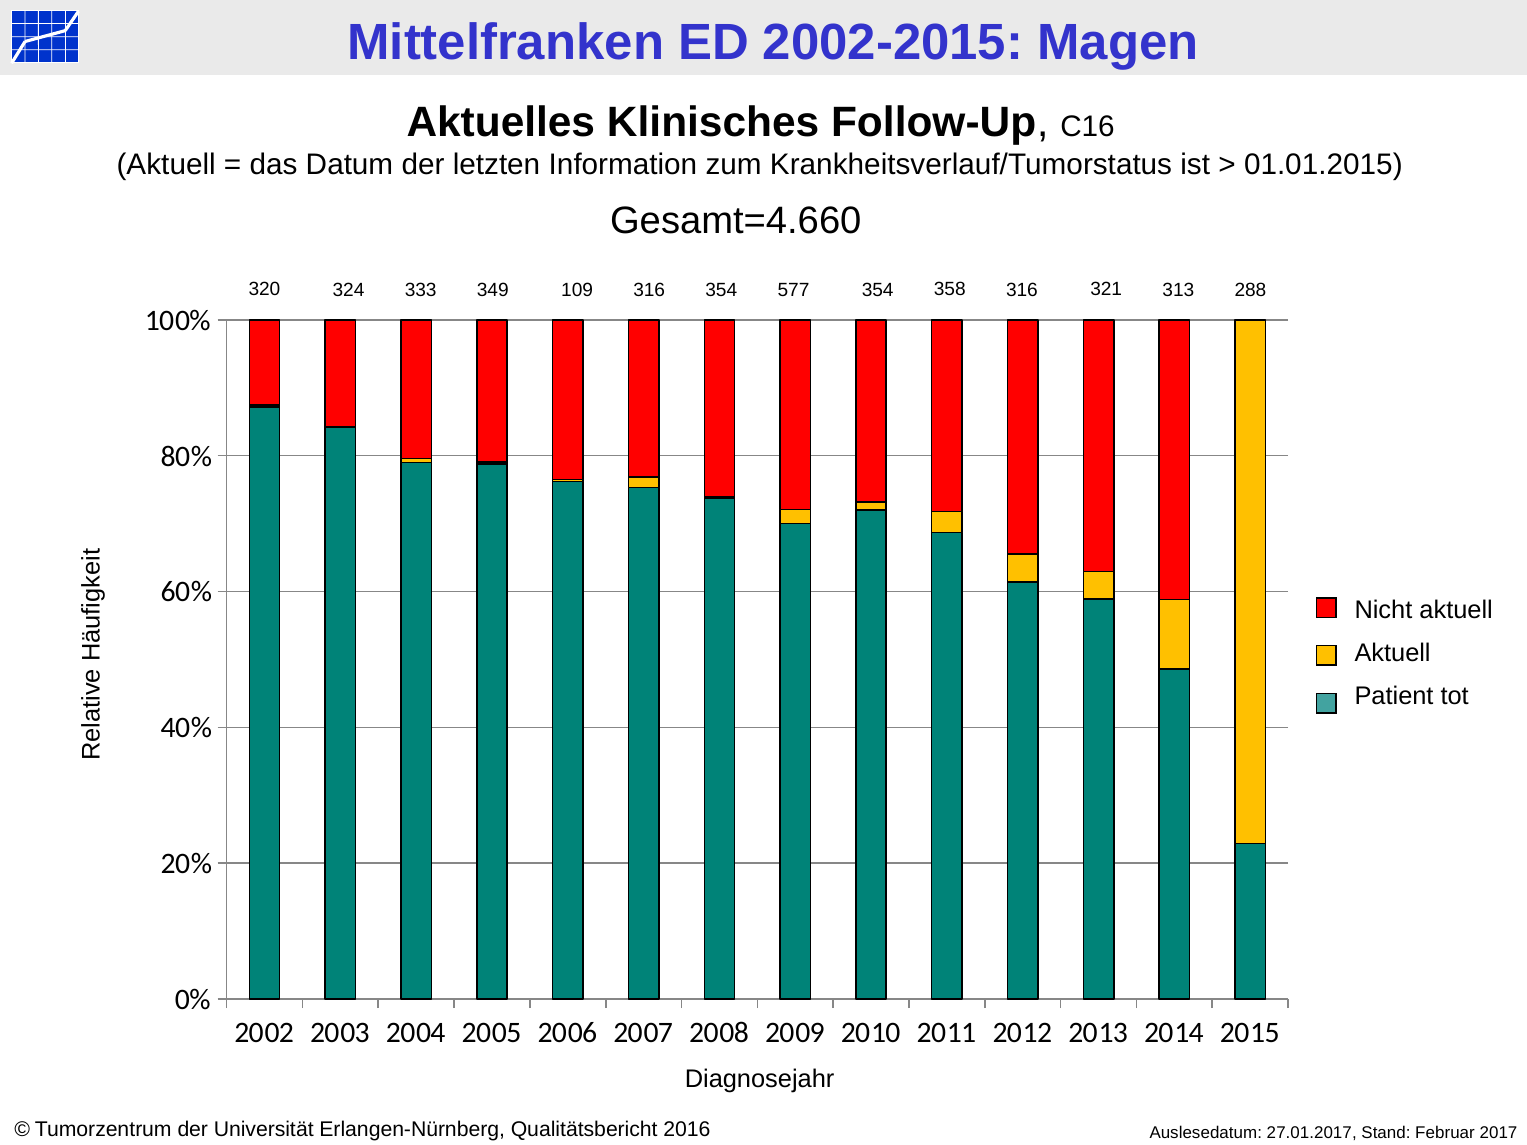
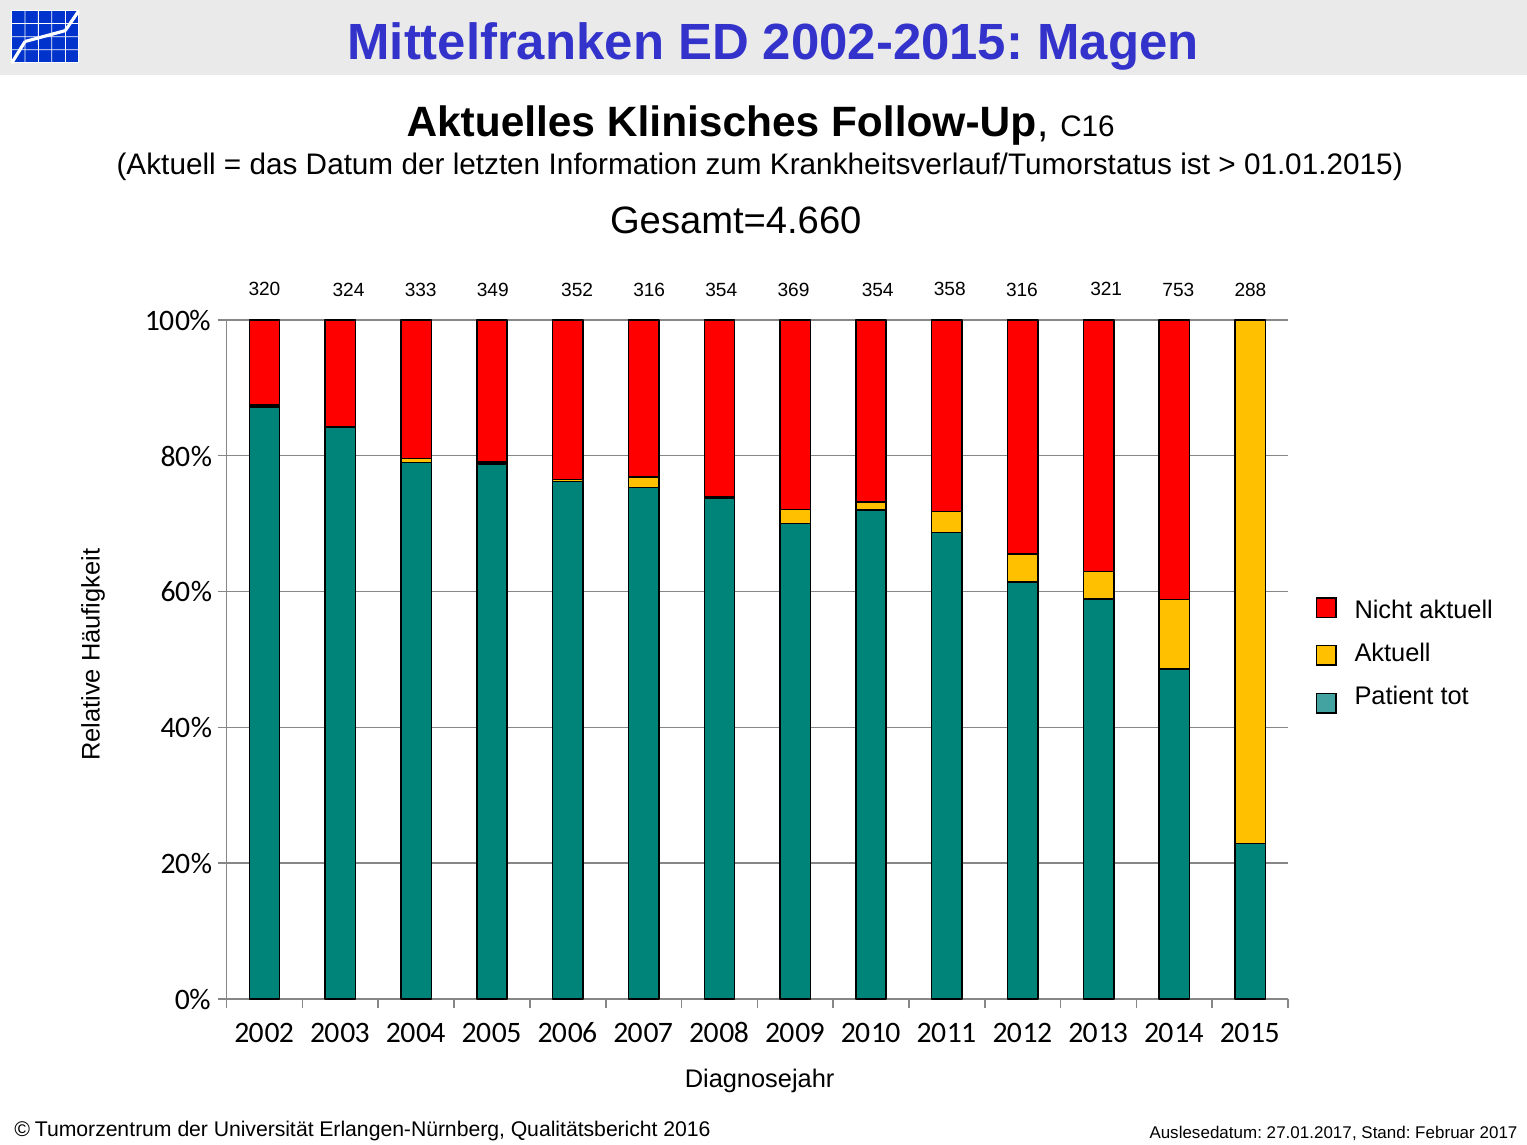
109: 109 -> 352
577: 577 -> 369
313: 313 -> 753
